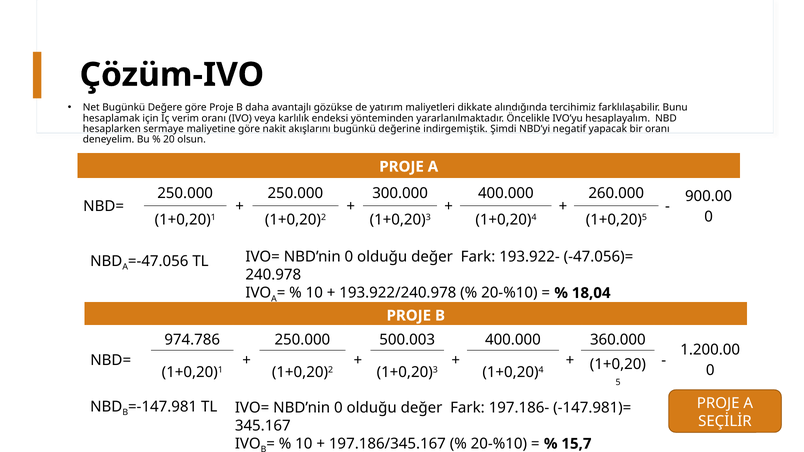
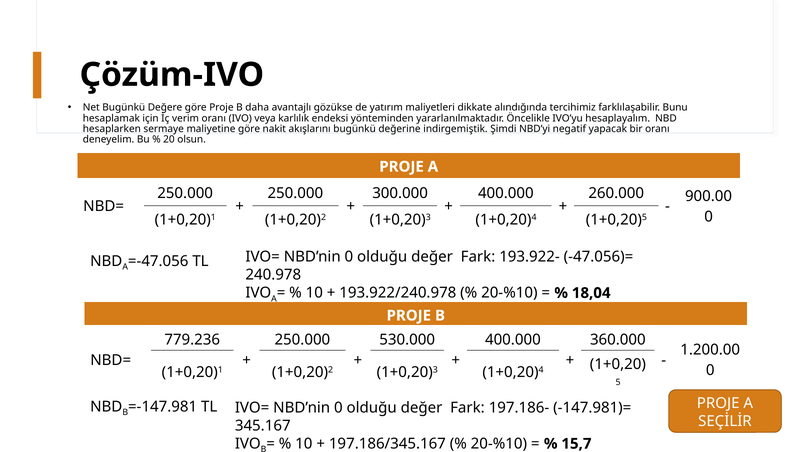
974.786: 974.786 -> 779.236
500.003: 500.003 -> 530.000
